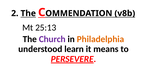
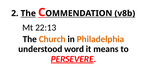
25:13: 25:13 -> 22:13
Church colour: purple -> orange
learn: learn -> word
